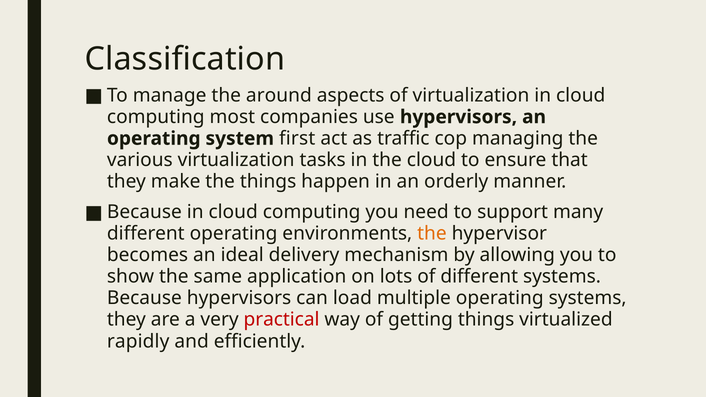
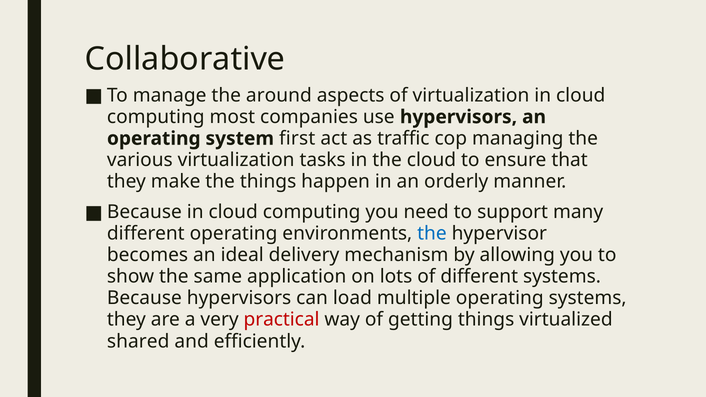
Classification: Classification -> Collaborative
the at (432, 234) colour: orange -> blue
rapidly: rapidly -> shared
